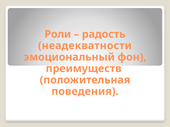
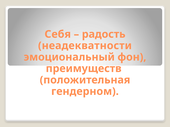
Роли: Роли -> Себя
поведения: поведения -> гендерном
